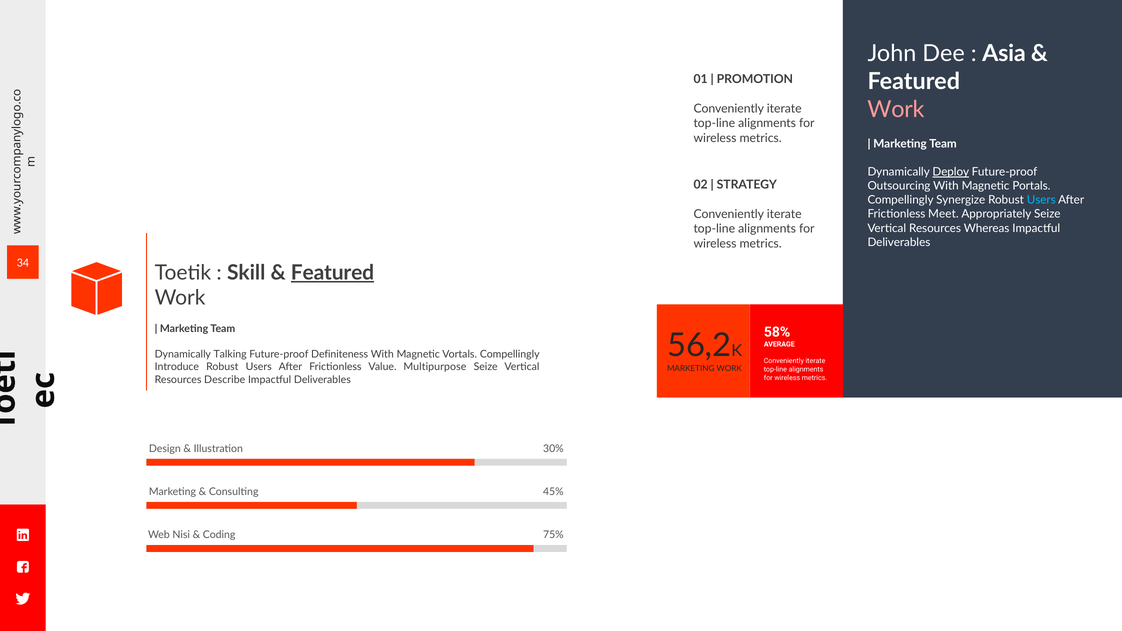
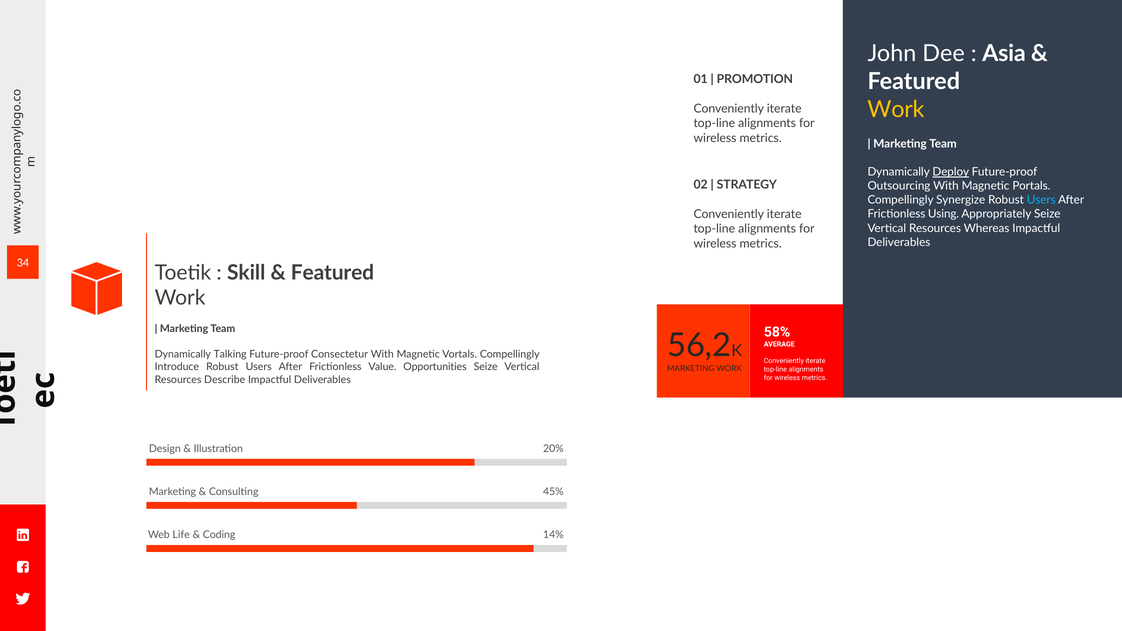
Work at (896, 110) colour: pink -> yellow
Meet: Meet -> Using
Featured at (332, 273) underline: present -> none
Definiteness: Definiteness -> Consectetur
Multipurpose: Multipurpose -> Opportunities
30%: 30% -> 20%
Nisi: Nisi -> Life
75%: 75% -> 14%
